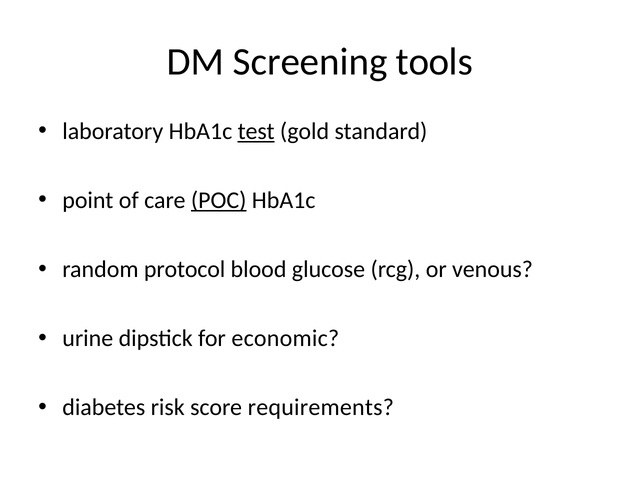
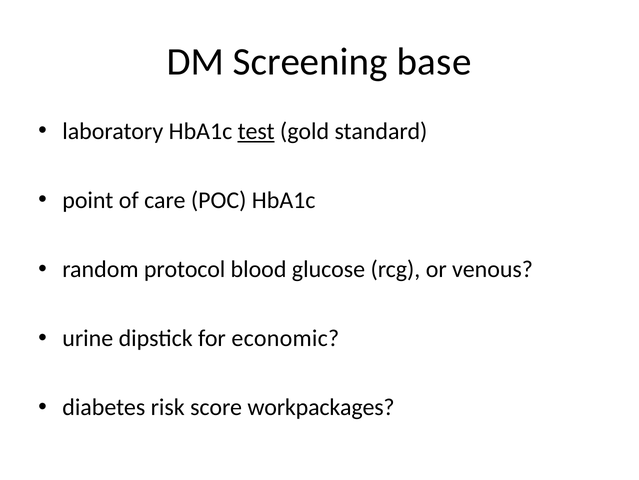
tools: tools -> base
POC underline: present -> none
requirements: requirements -> workpackages
